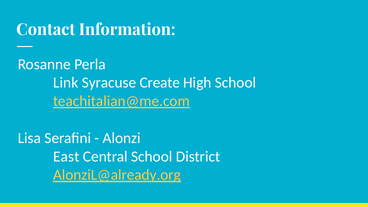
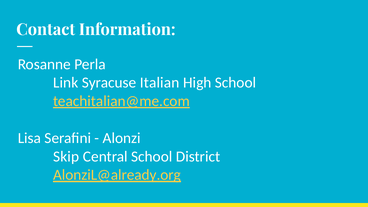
Create: Create -> Italian
East: East -> Skip
